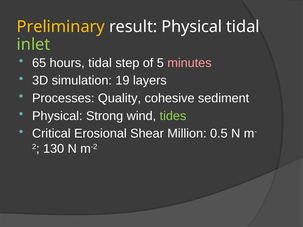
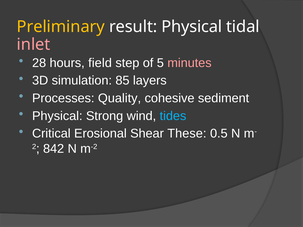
inlet colour: light green -> pink
65: 65 -> 28
hours tidal: tidal -> field
19: 19 -> 85
tides colour: light green -> light blue
Million: Million -> These
130: 130 -> 842
